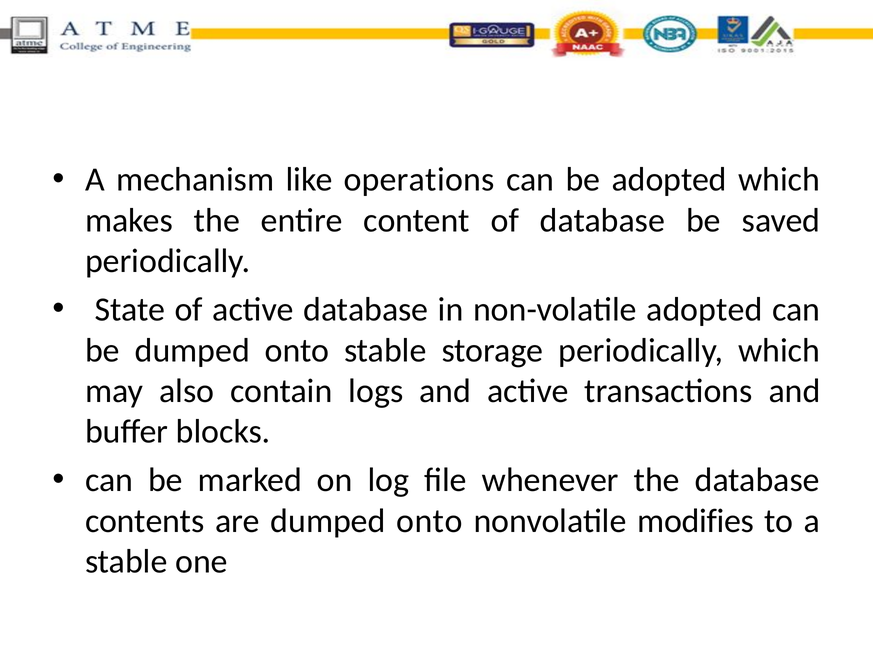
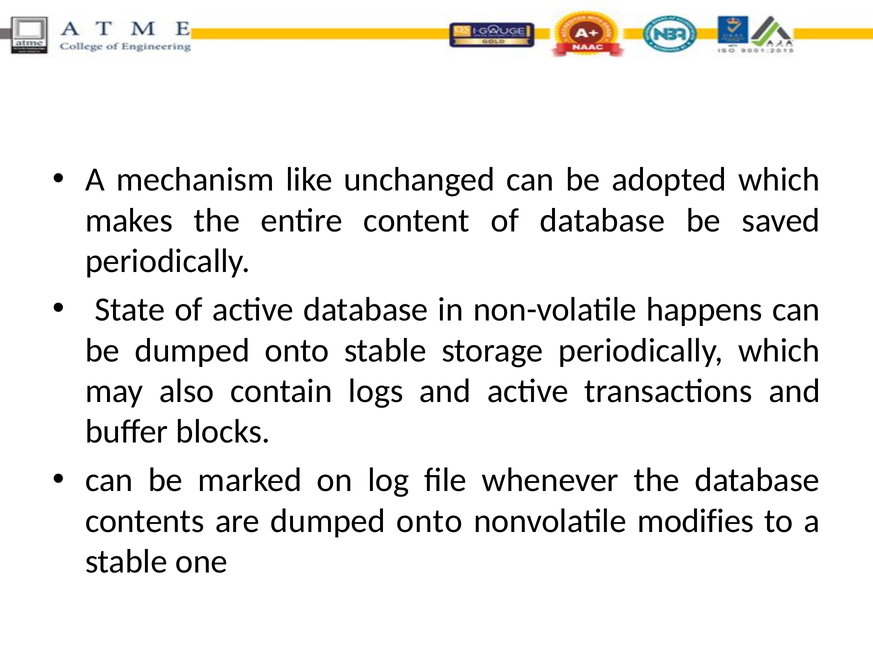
operations: operations -> unchanged
non-volatile adopted: adopted -> happens
